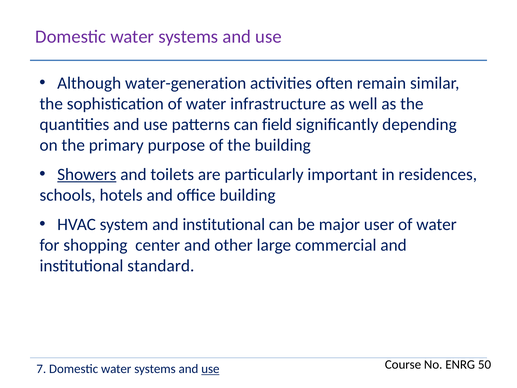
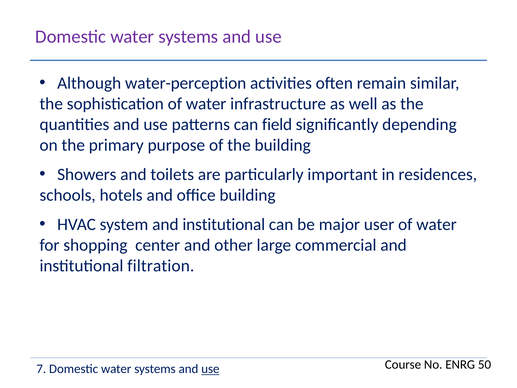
water-generation: water-generation -> water-perception
Showers underline: present -> none
standard: standard -> filtration
